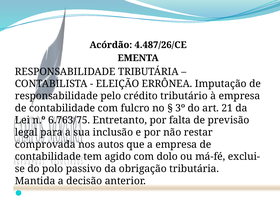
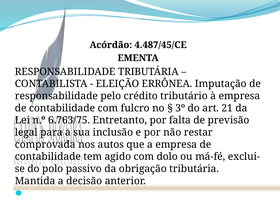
4.487/26/CE: 4.487/26/CE -> 4.487/45/CE
